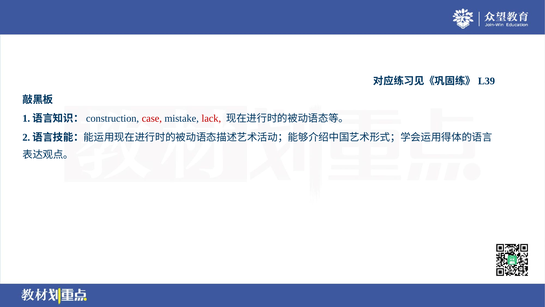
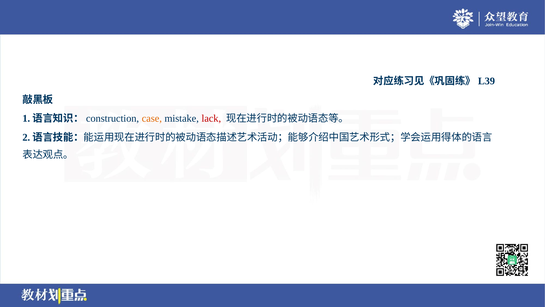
case colour: red -> orange
